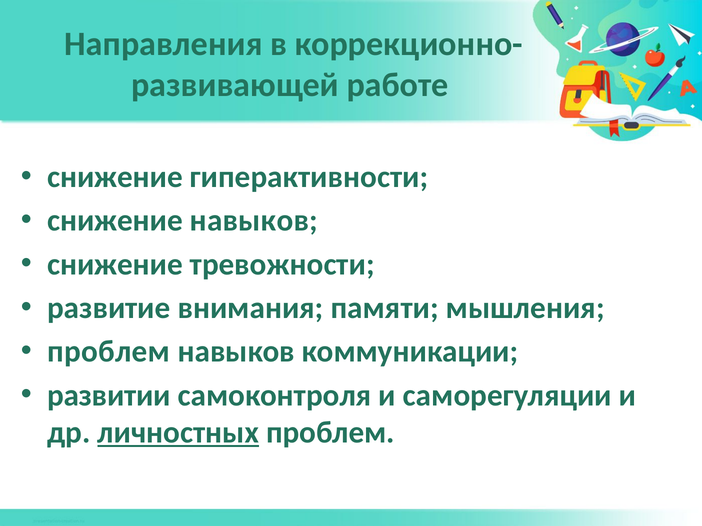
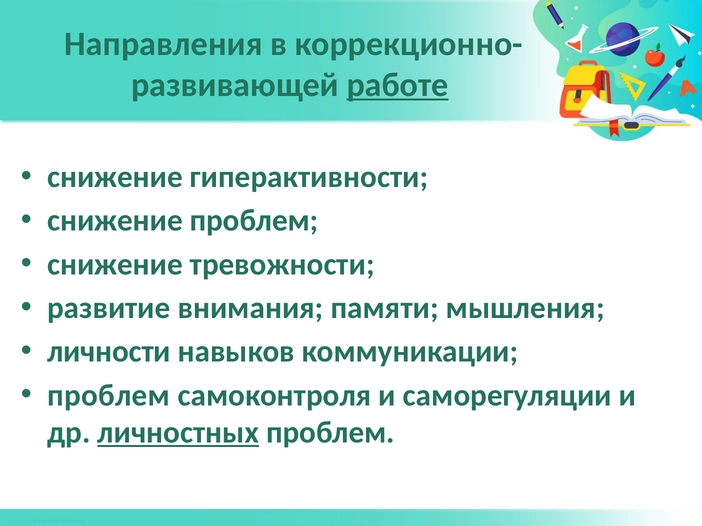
работе underline: none -> present
снижение навыков: навыков -> проблем
проблем at (109, 352): проблем -> личности
развитии at (109, 396): развитии -> проблем
